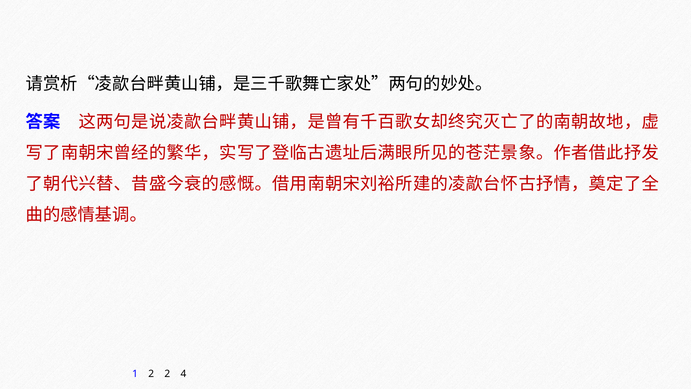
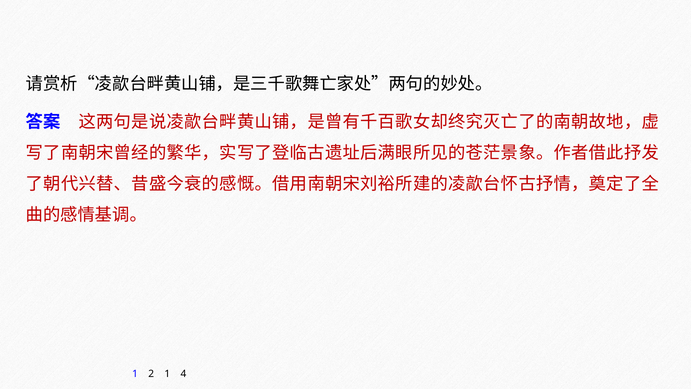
2 2: 2 -> 1
